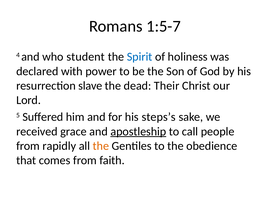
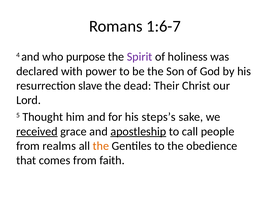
1:5-7: 1:5-7 -> 1:6-7
student: student -> purpose
Spirit colour: blue -> purple
Suffered: Suffered -> Thought
received underline: none -> present
rapidly: rapidly -> realms
